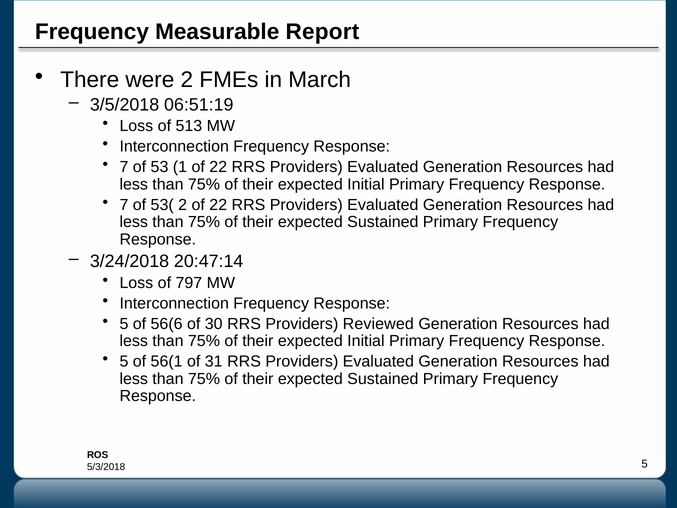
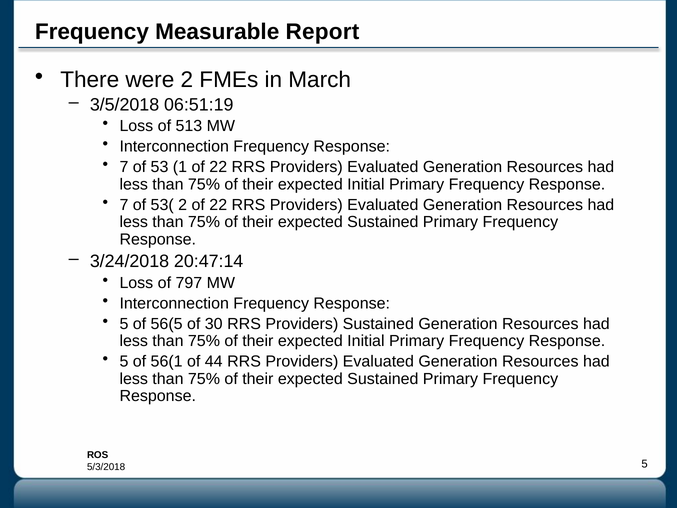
56(6: 56(6 -> 56(5
Providers Reviewed: Reviewed -> Sustained
31: 31 -> 44
